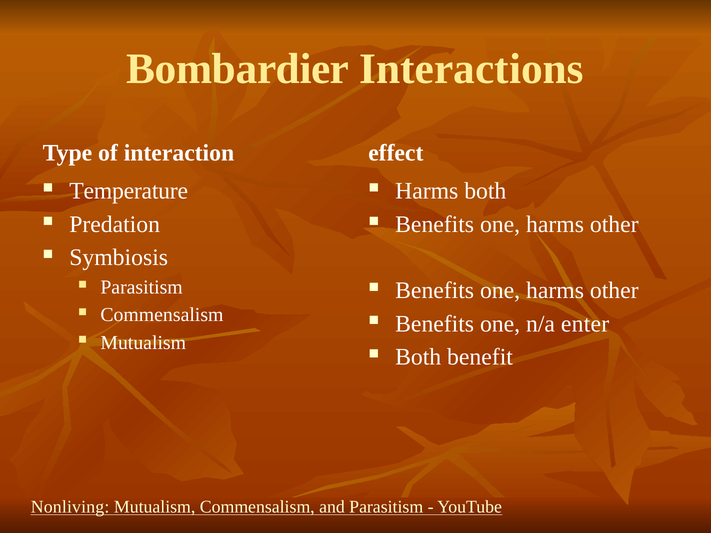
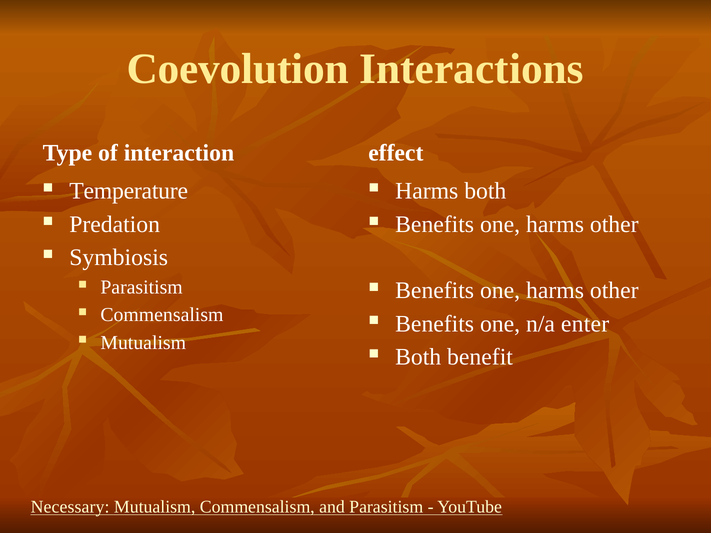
Bombardier: Bombardier -> Coevolution
Nonliving: Nonliving -> Necessary
